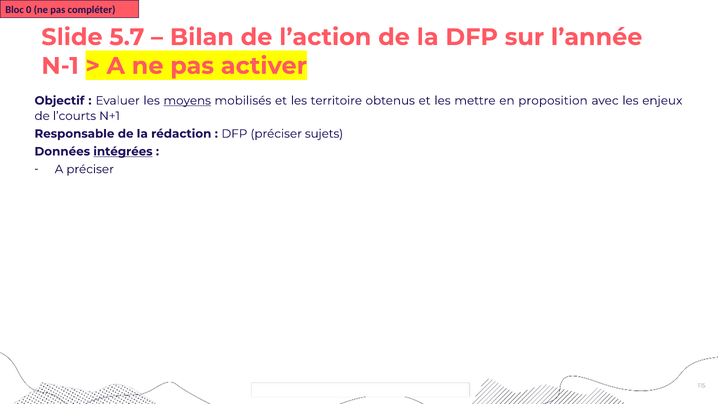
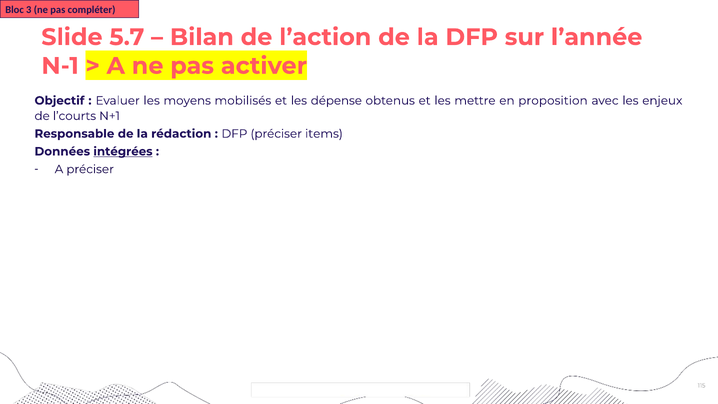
0: 0 -> 3
moyens underline: present -> none
territoire: territoire -> dépense
sujets: sujets -> items
